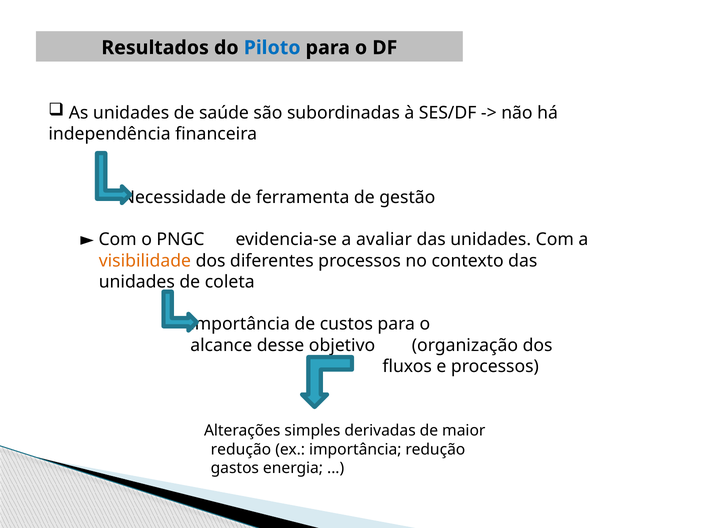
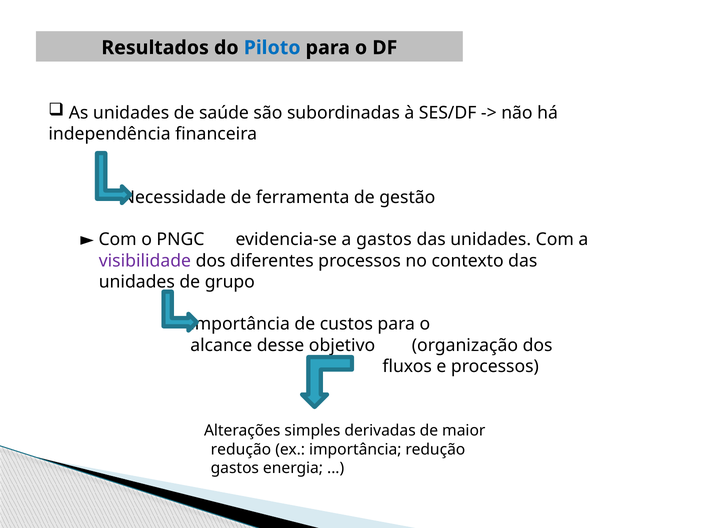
a avaliar: avaliar -> gastos
visibilidade colour: orange -> purple
coleta: coleta -> grupo
